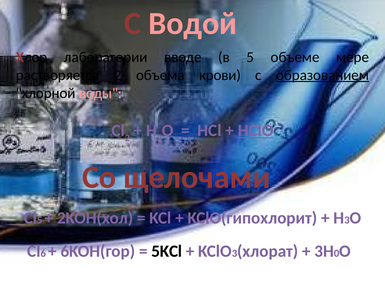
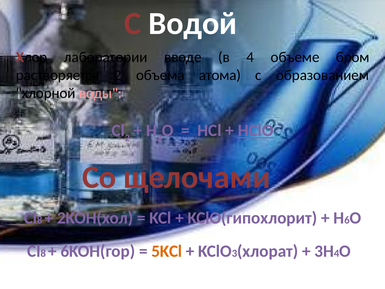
Водой colour: pink -> white
в 5: 5 -> 4
мере: мере -> бром
крови: крови -> атома
образованием underline: present -> none
5 at (40, 220): 5 -> 8
3 at (347, 220): 3 -> 6
6 at (43, 253): 6 -> 8
5KCl colour: black -> orange
0 at (337, 253): 0 -> 4
